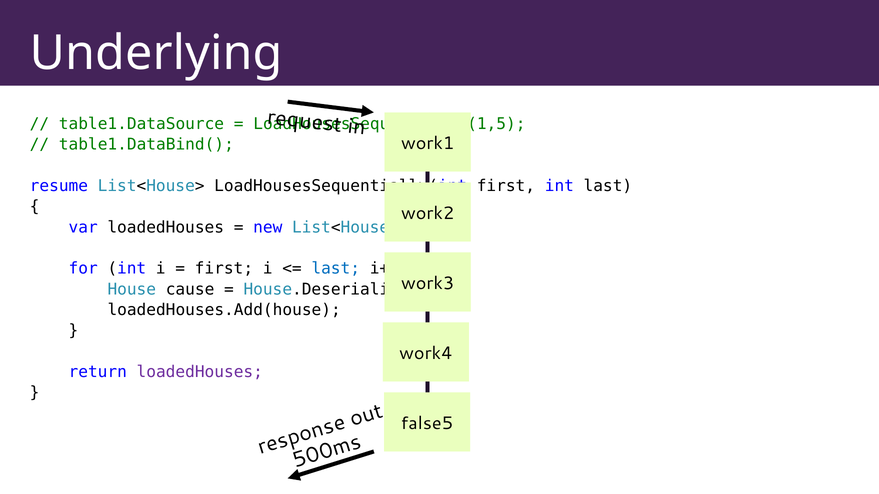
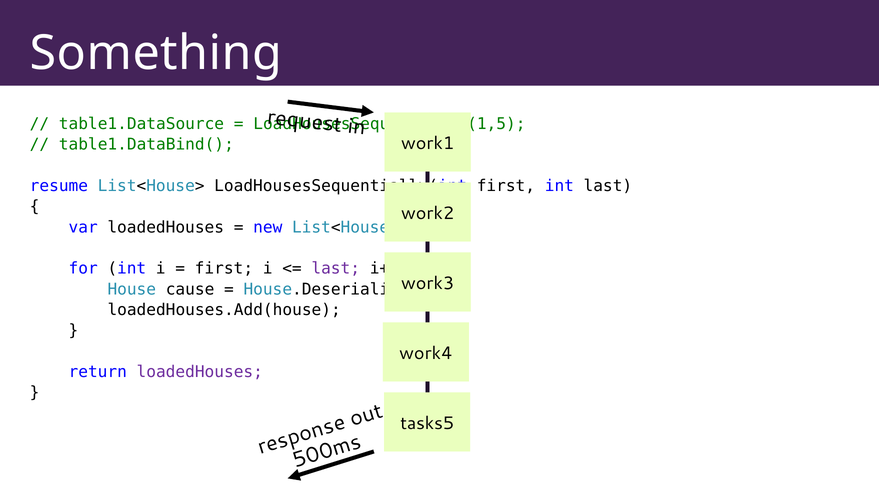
Underlying: Underlying -> Something
last at (336, 269) colour: blue -> purple
false5: false5 -> tasks5
